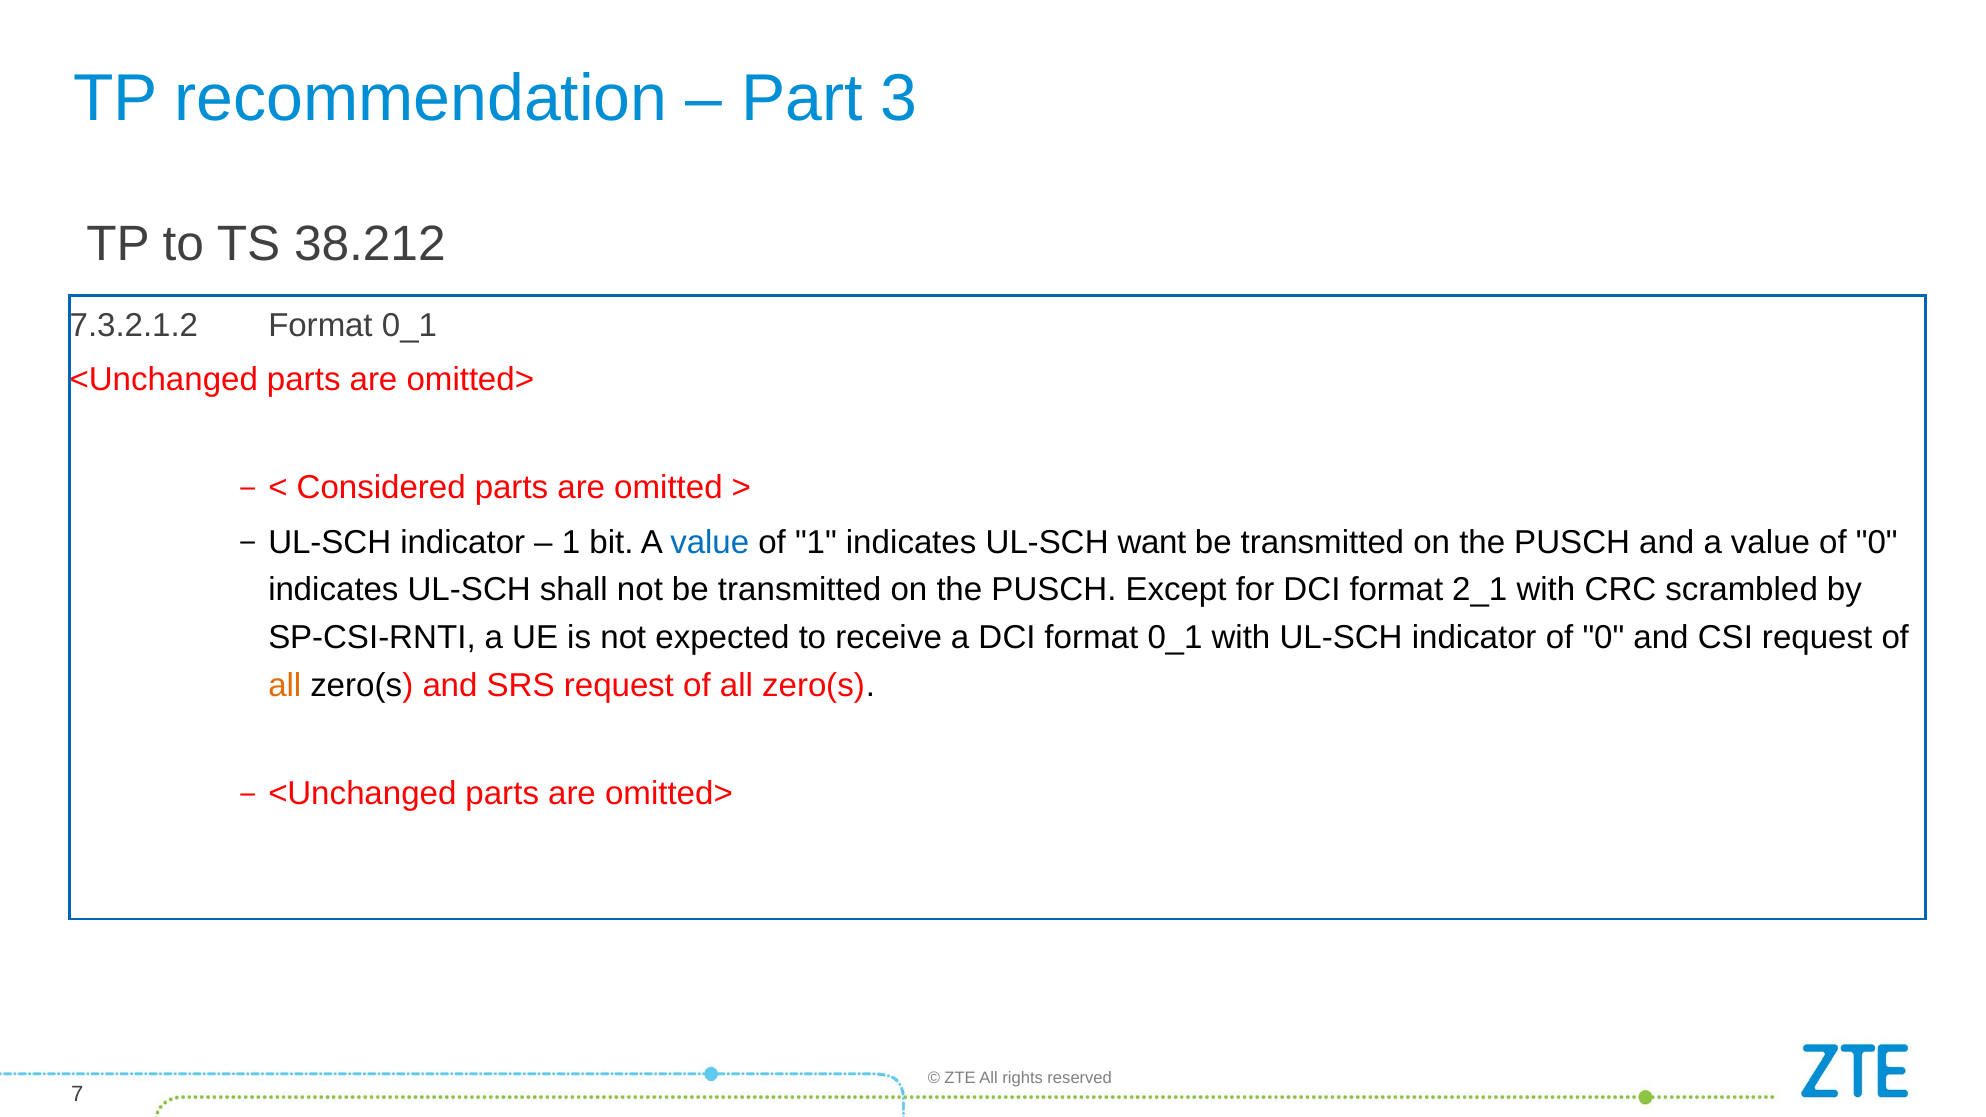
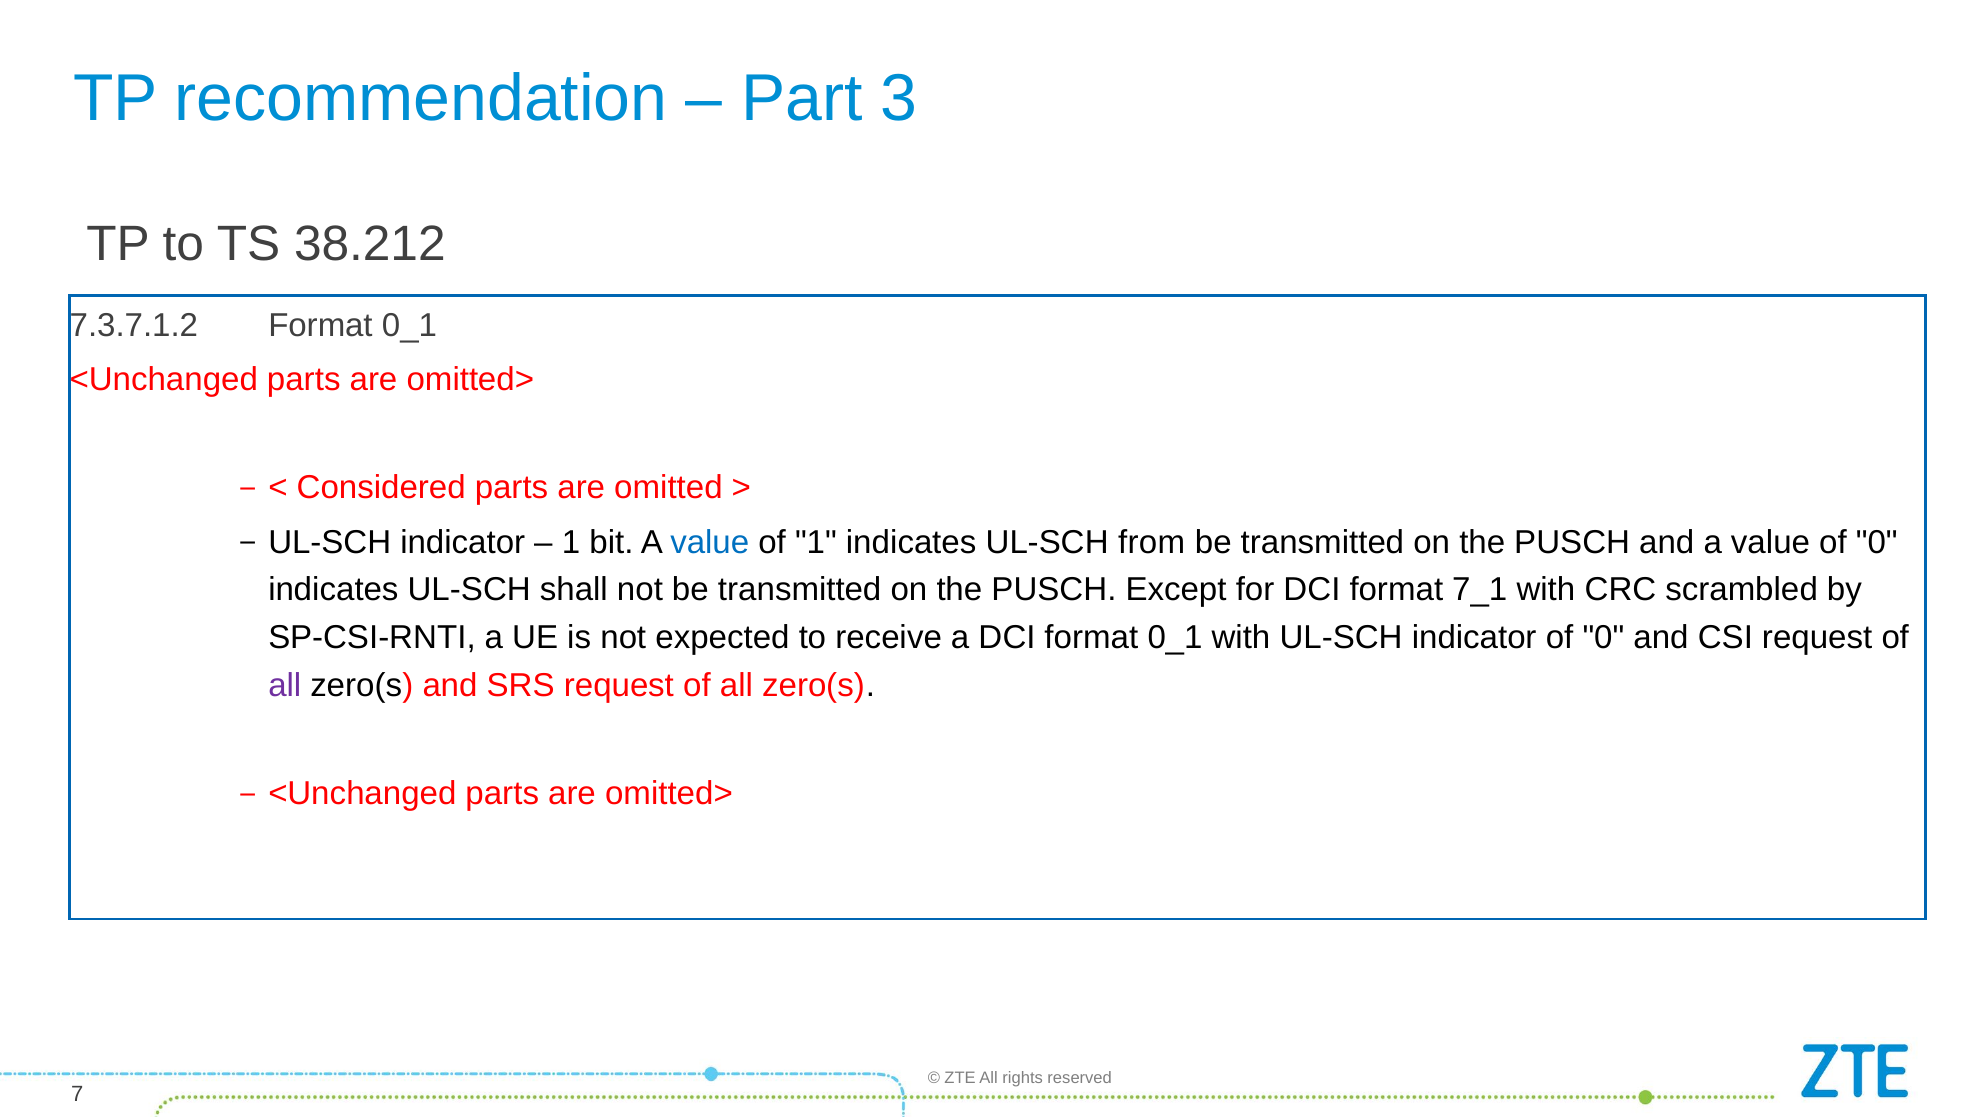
7.3.2.1.2: 7.3.2.1.2 -> 7.3.7.1.2
want: want -> from
2_1: 2_1 -> 7_1
all at (285, 685) colour: orange -> purple
